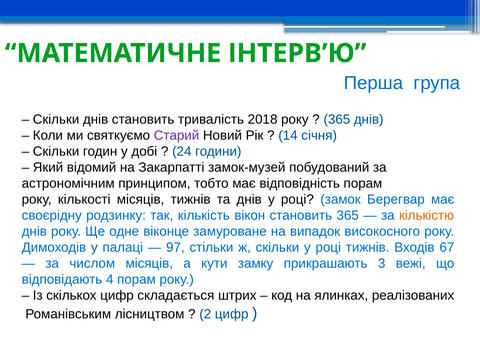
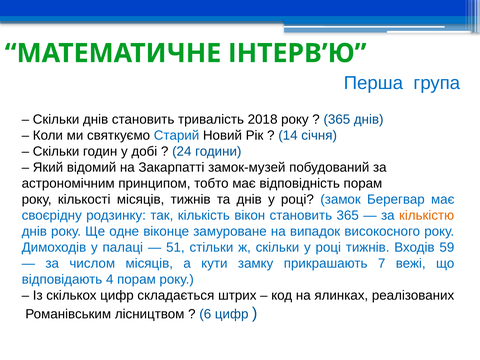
Старий colour: purple -> blue
97: 97 -> 51
67: 67 -> 59
3: 3 -> 7
2: 2 -> 6
